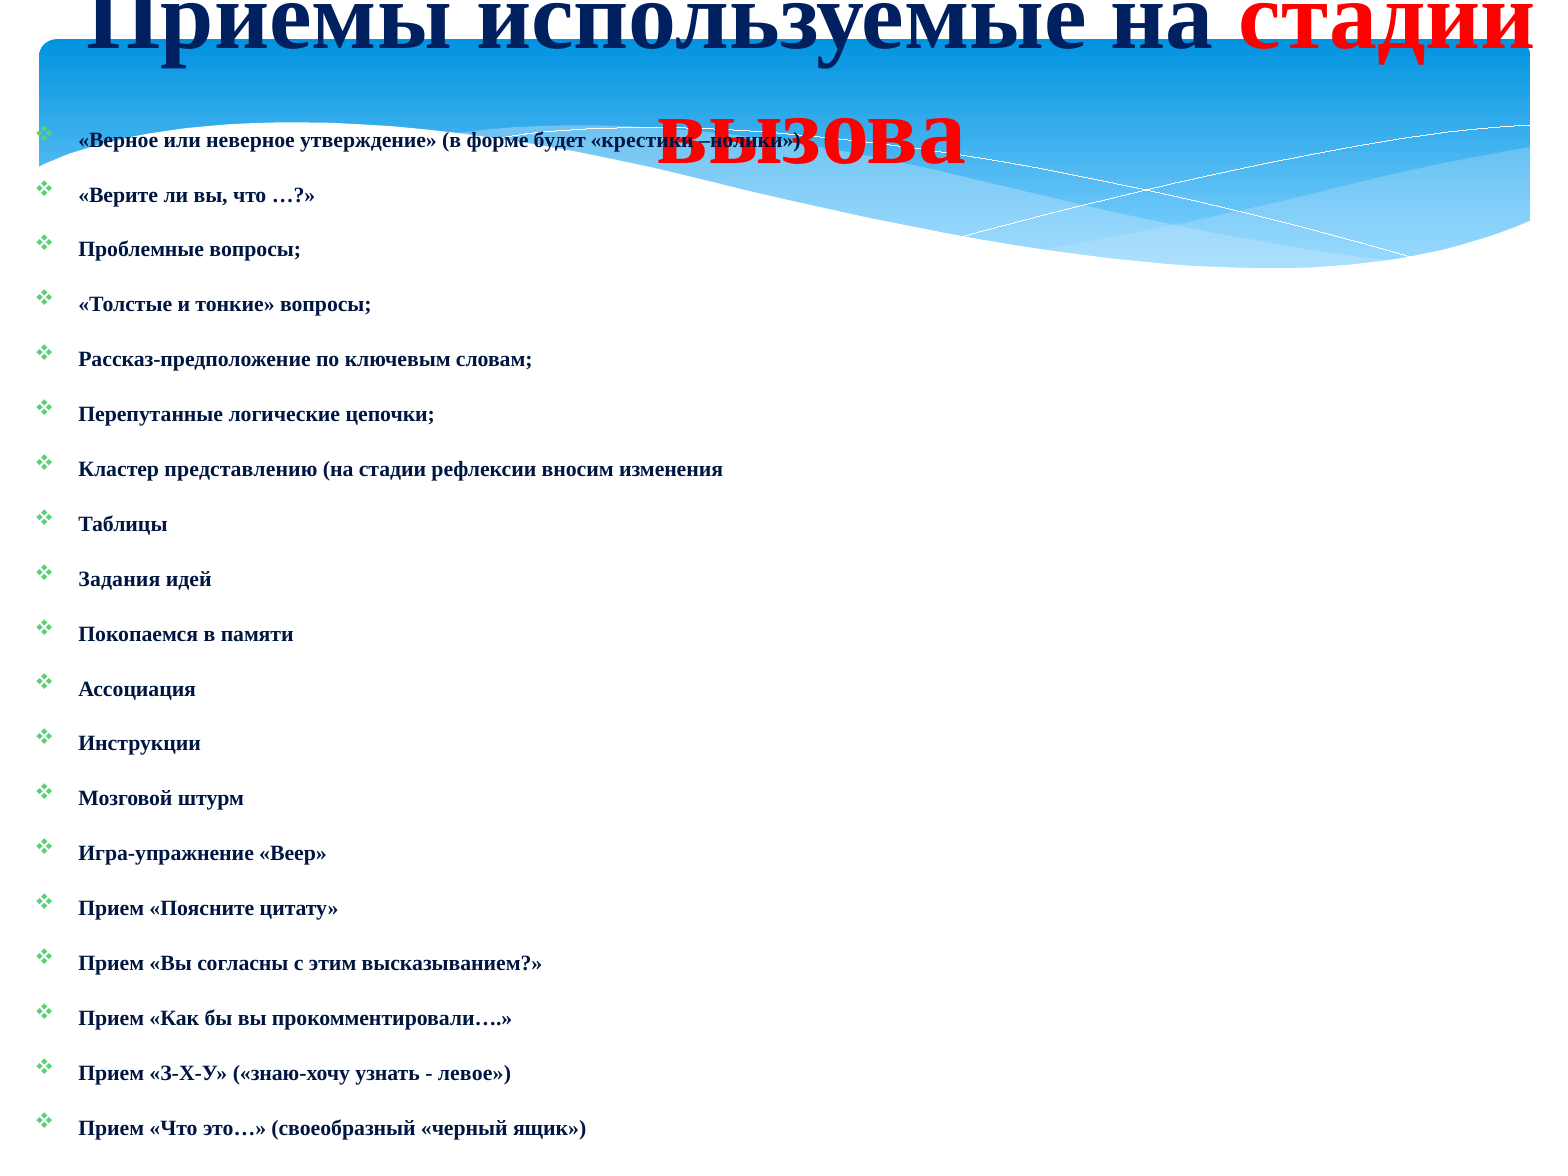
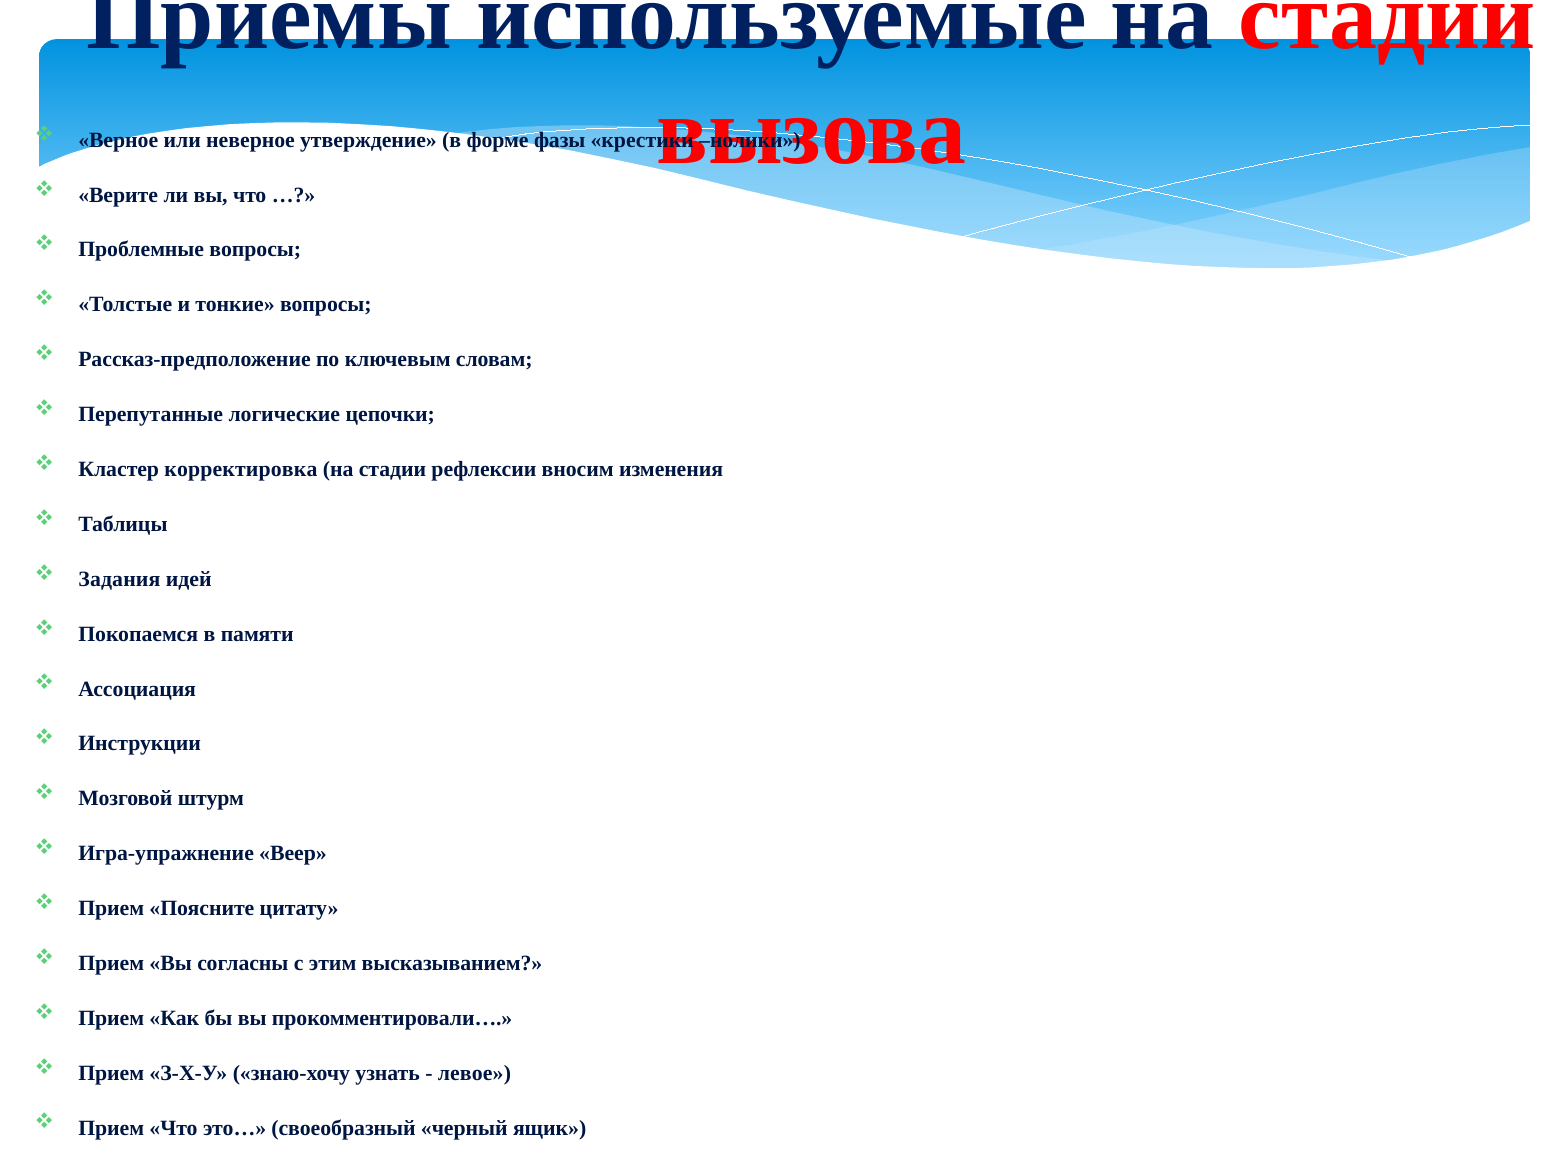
будет: будет -> фазы
представлению: представлению -> корректировка
